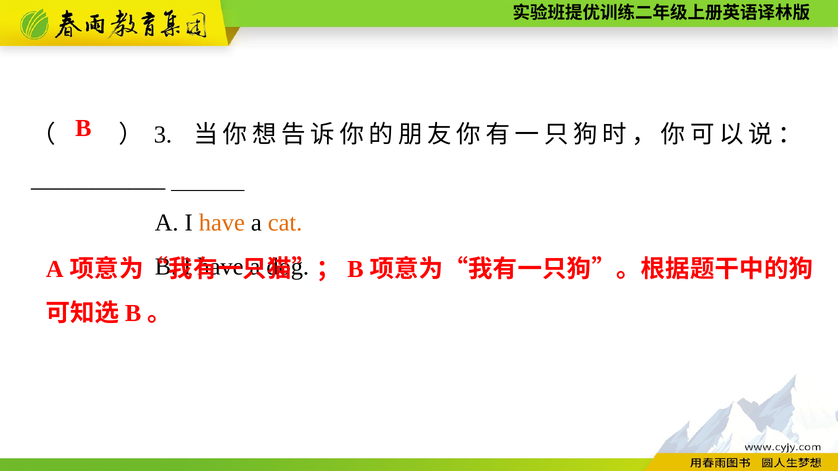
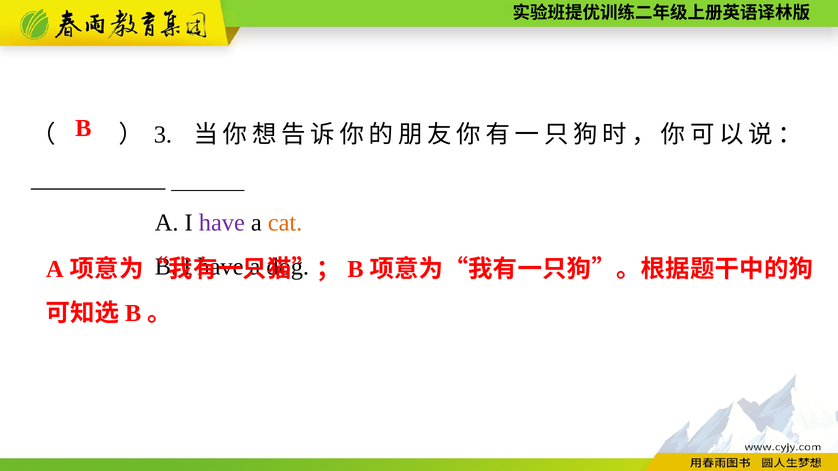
have at (222, 223) colour: orange -> purple
